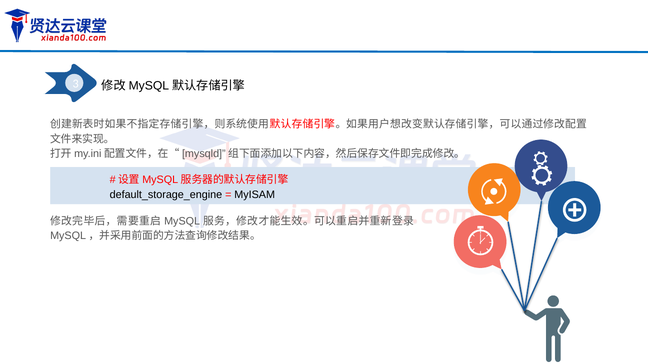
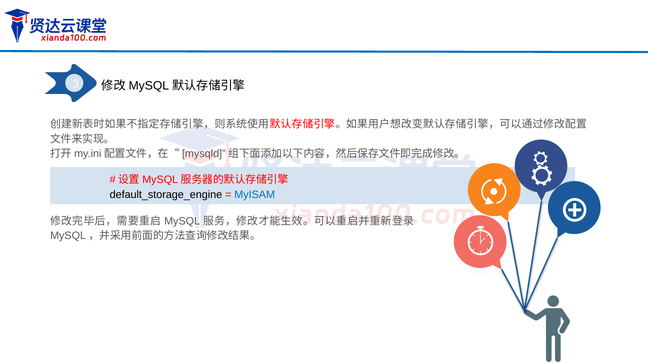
MyISAM colour: black -> blue
